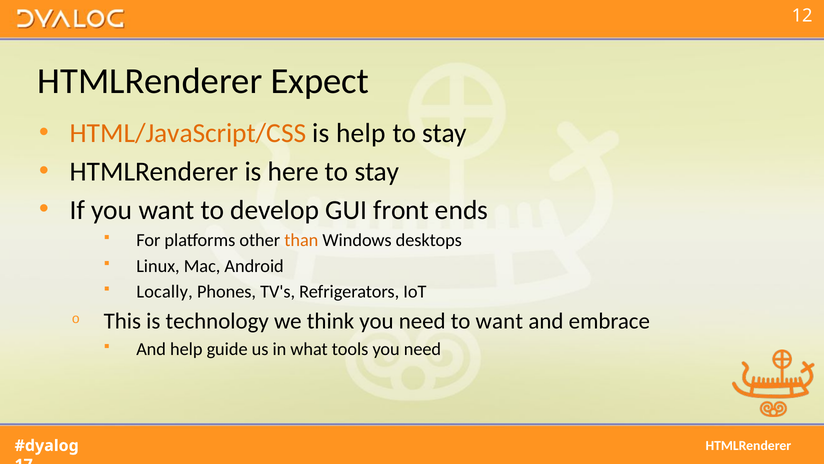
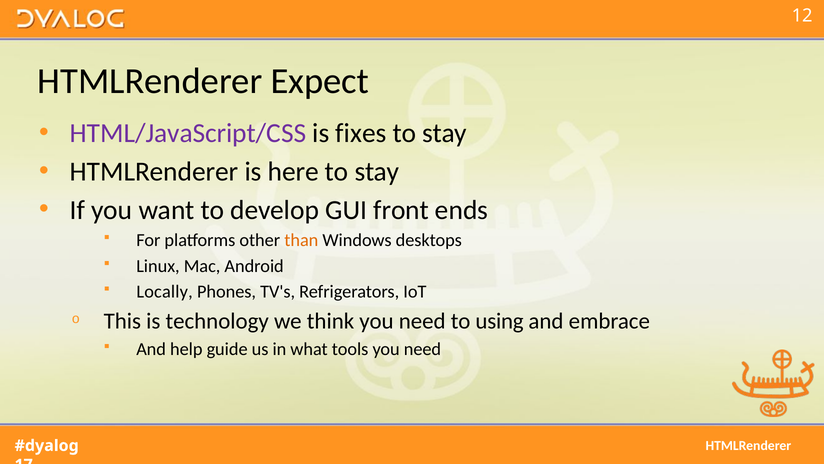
HTML/JavaScript/CSS colour: orange -> purple
is help: help -> fixes
to want: want -> using
